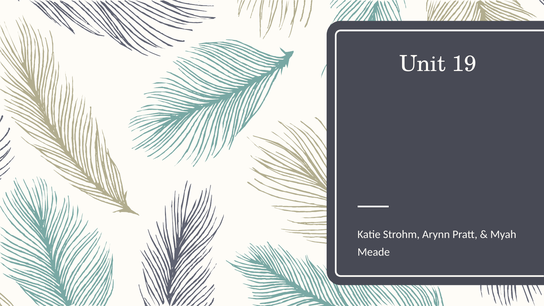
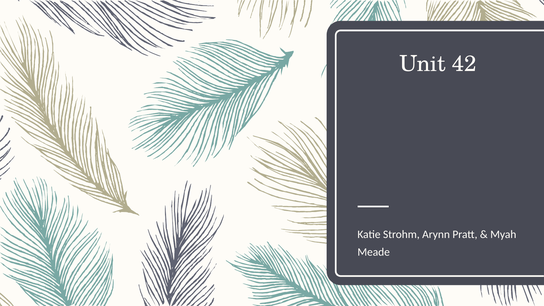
19: 19 -> 42
